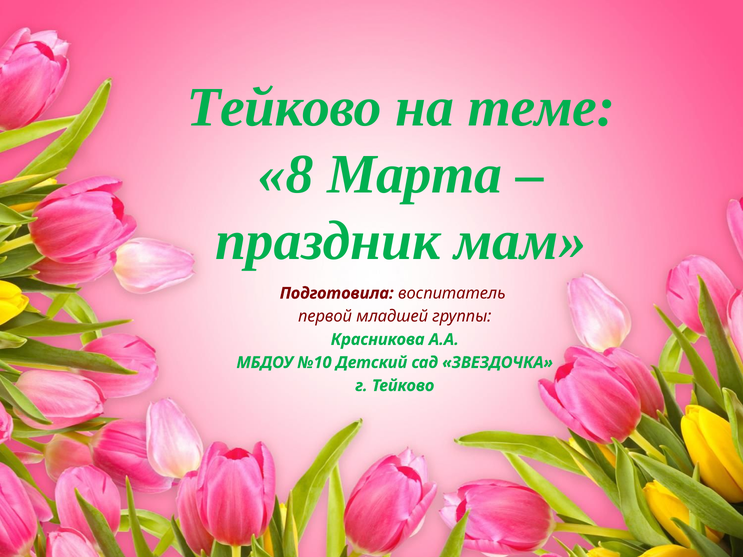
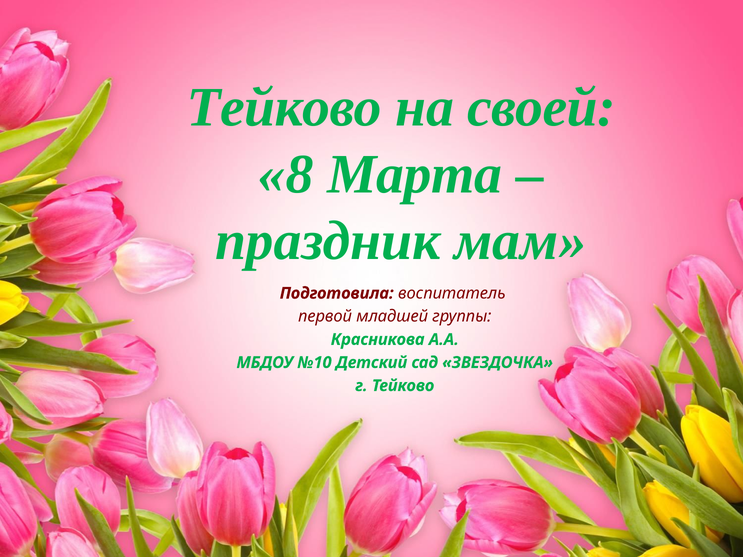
теме: теме -> своей
